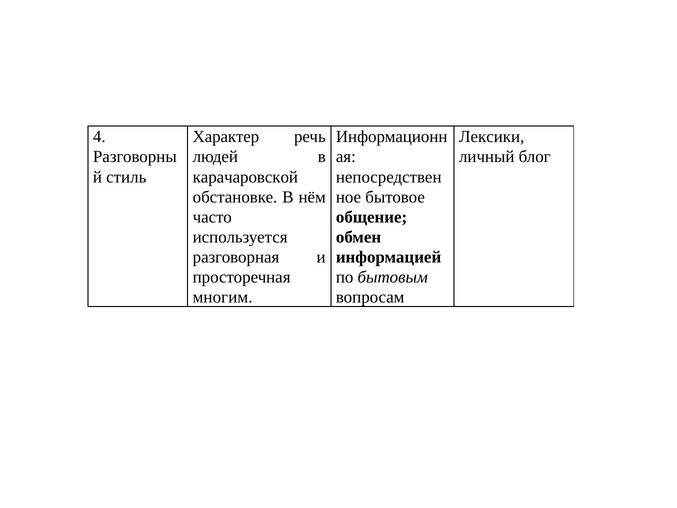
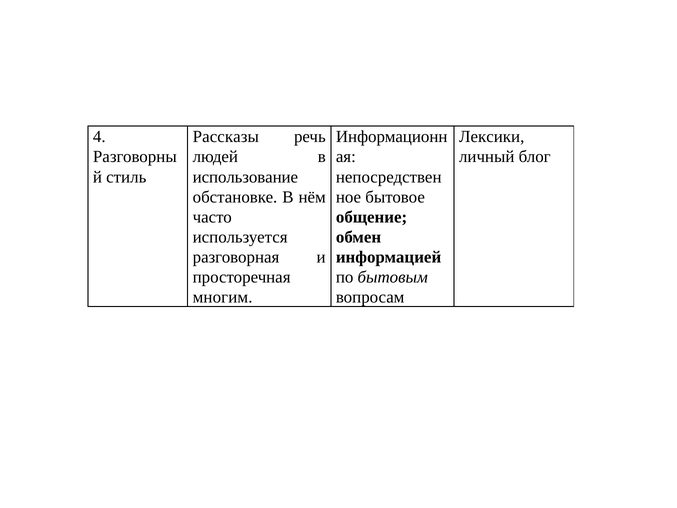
Характер: Характер -> Рассказы
карачаровской: карачаровской -> использование
